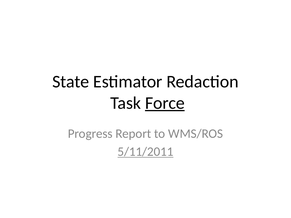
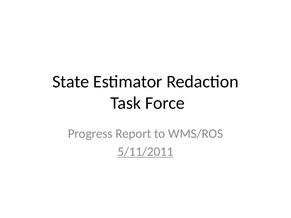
Force underline: present -> none
